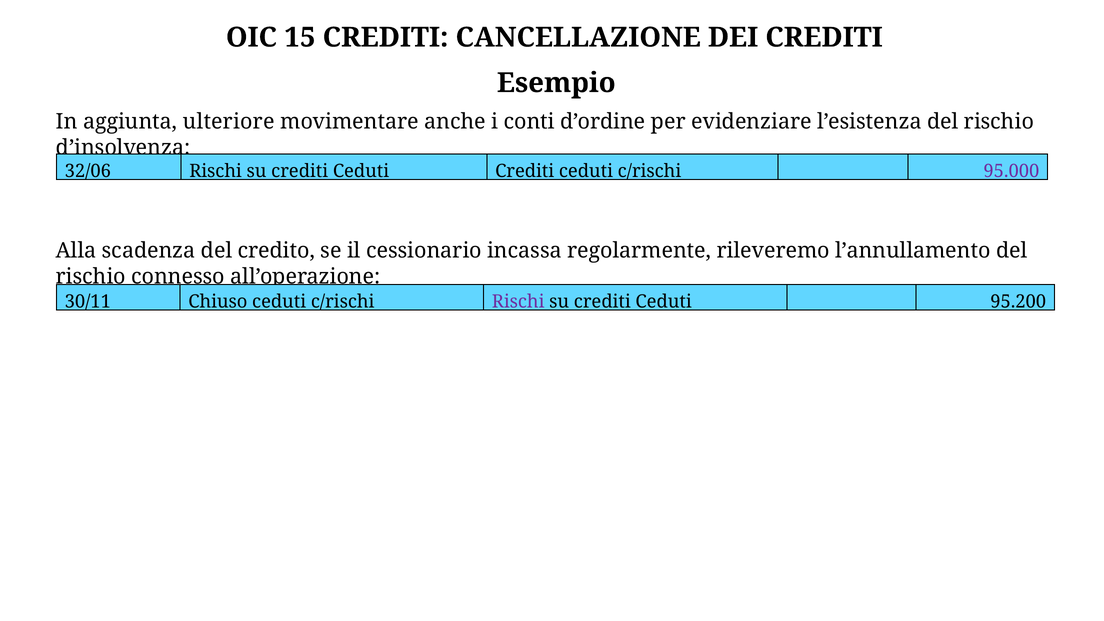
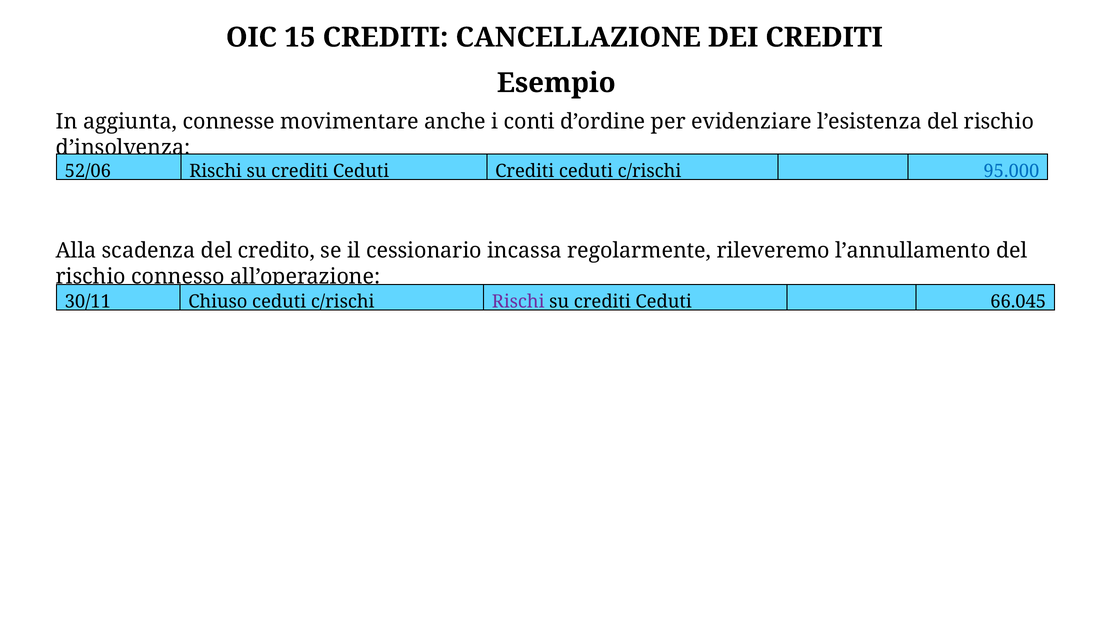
ulteriore: ulteriore -> connesse
32/06: 32/06 -> 52/06
95.000 colour: purple -> blue
95.200: 95.200 -> 66.045
